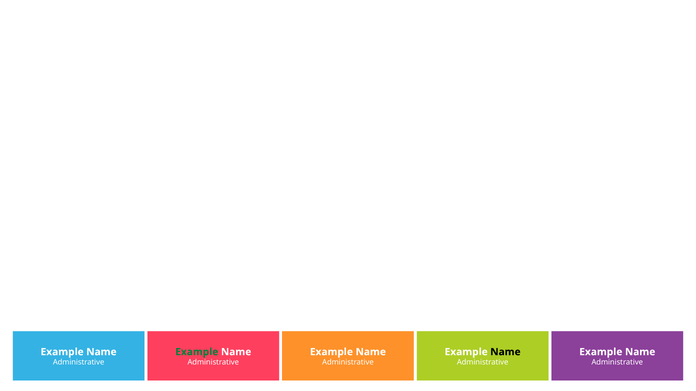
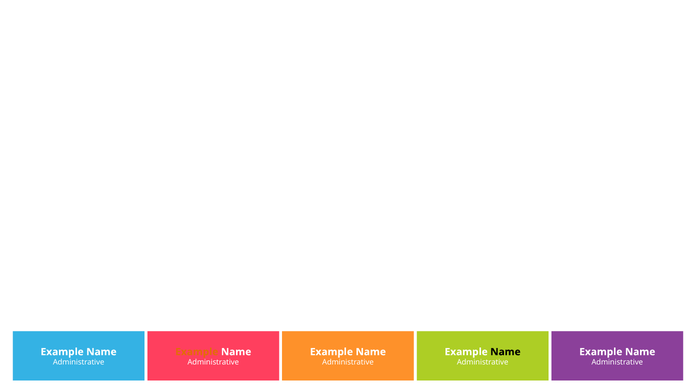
Example at (197, 352) colour: green -> orange
